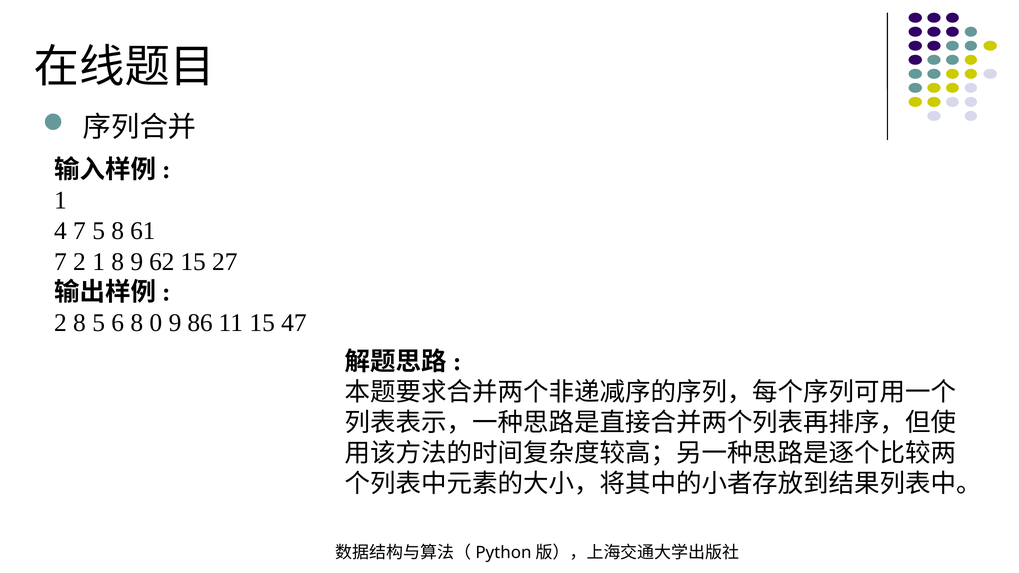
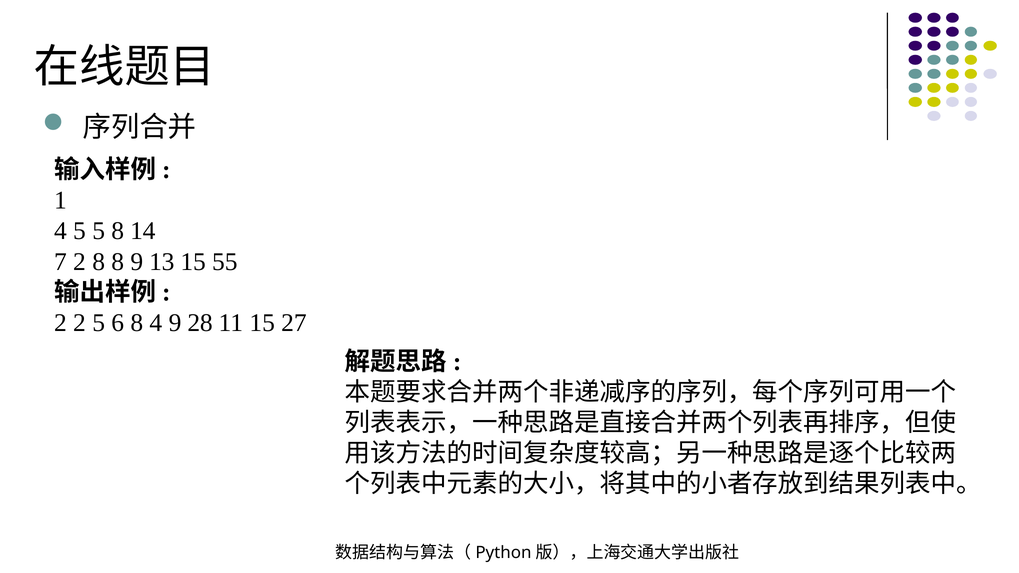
4 7: 7 -> 5
61: 61 -> 14
2 1: 1 -> 8
62: 62 -> 13
27: 27 -> 55
2 8: 8 -> 2
8 0: 0 -> 4
86: 86 -> 28
47: 47 -> 27
